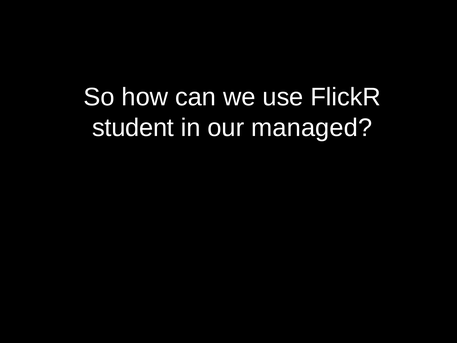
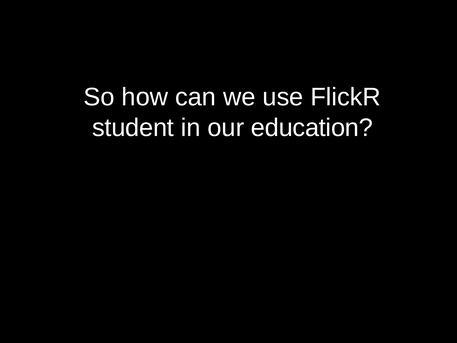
managed: managed -> education
